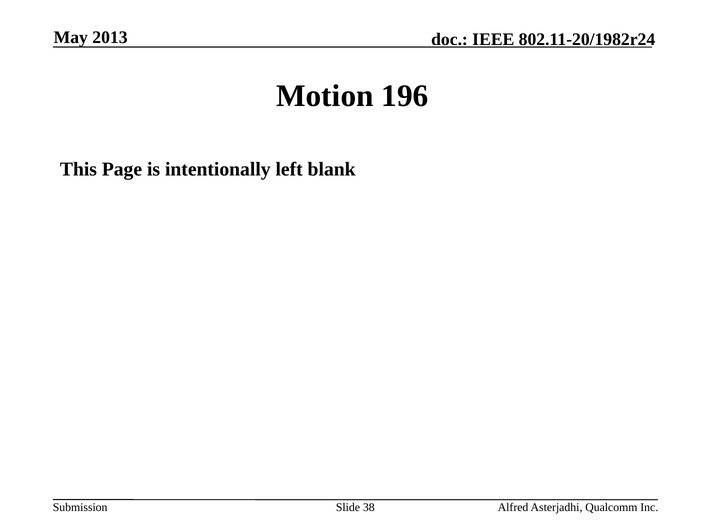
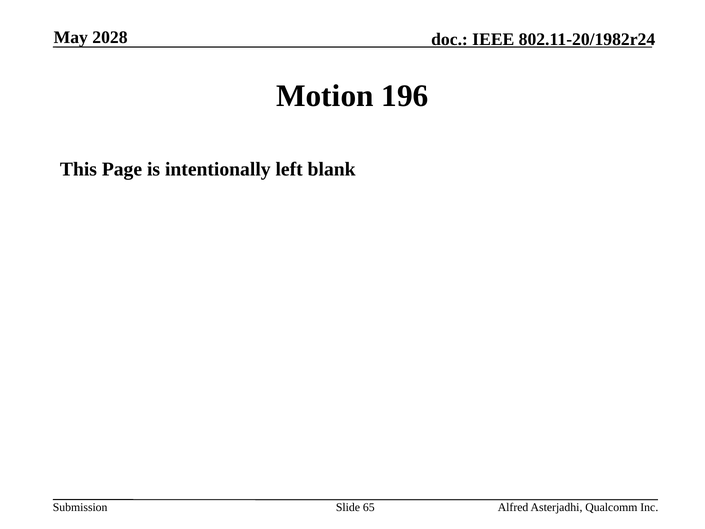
2013: 2013 -> 2028
38: 38 -> 65
